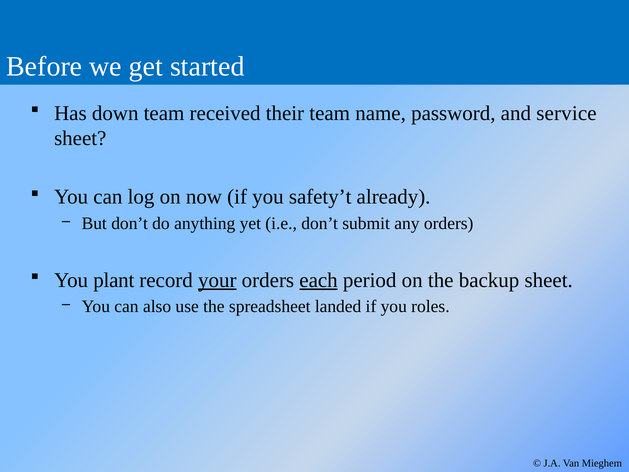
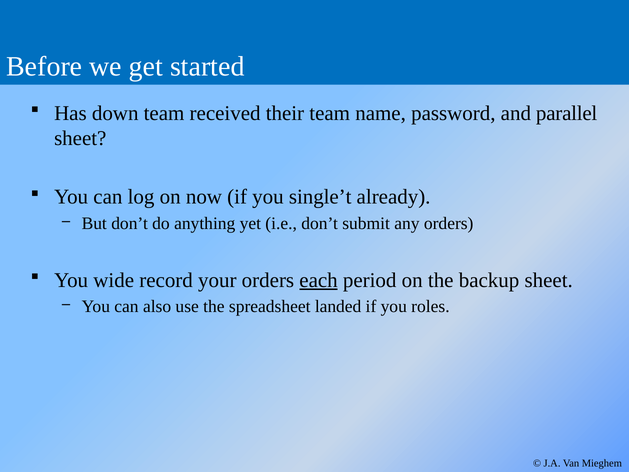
service: service -> parallel
safety’t: safety’t -> single’t
plant: plant -> wide
your underline: present -> none
